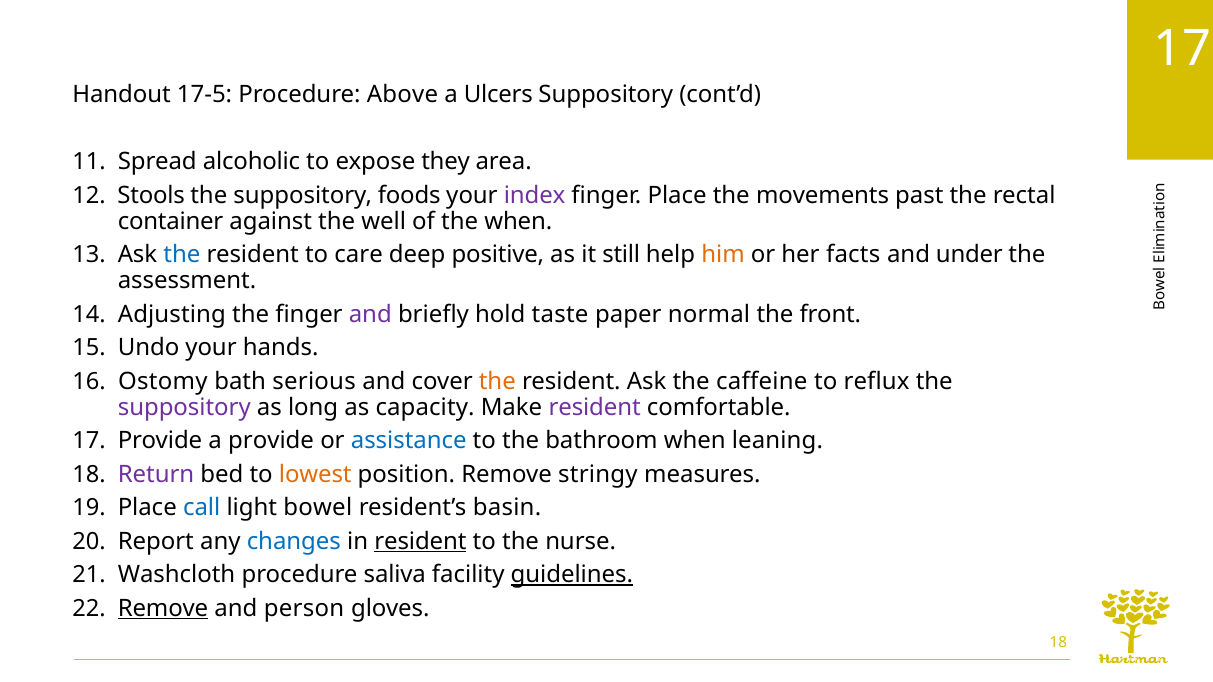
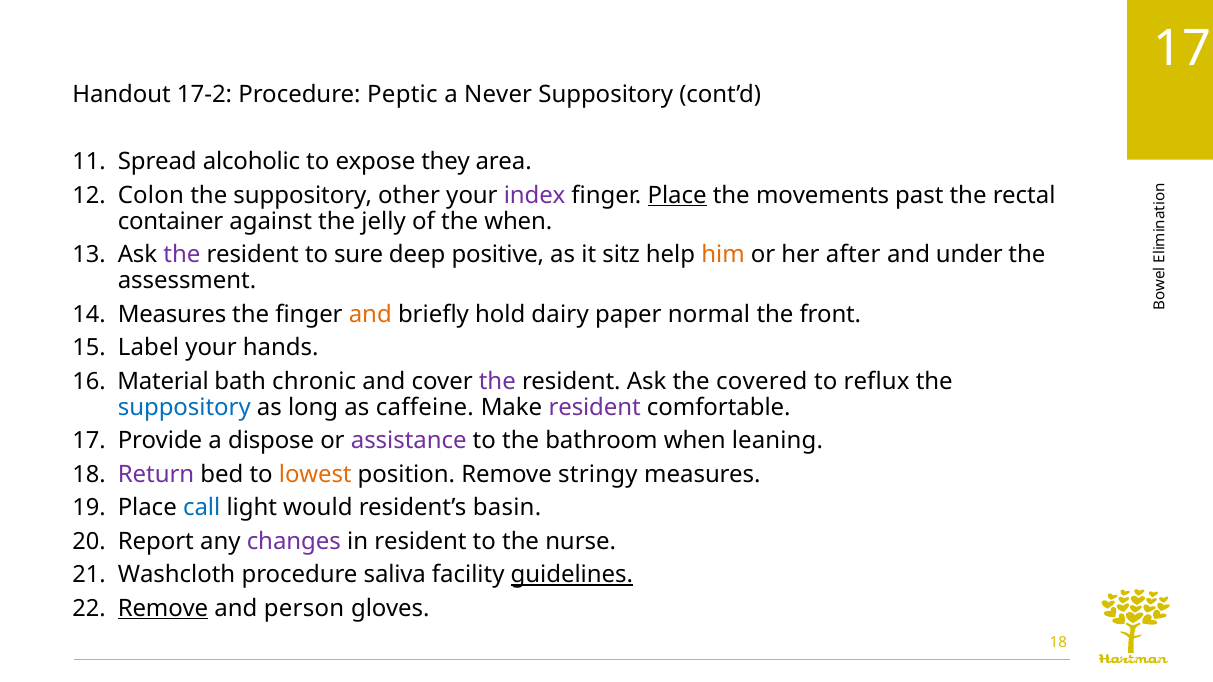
17-5: 17-5 -> 17-2
Above: Above -> Peptic
Ulcers: Ulcers -> Never
Stools: Stools -> Colon
foods: foods -> other
Place at (677, 196) underline: none -> present
well: well -> jelly
the at (182, 255) colour: blue -> purple
care: care -> sure
still: still -> sitz
facts: facts -> after
Adjusting at (172, 314): Adjusting -> Measures
and at (370, 314) colour: purple -> orange
taste: taste -> dairy
Undo: Undo -> Label
Ostomy: Ostomy -> Material
serious: serious -> chronic
the at (497, 381) colour: orange -> purple
caffeine: caffeine -> covered
suppository at (184, 407) colour: purple -> blue
capacity: capacity -> caffeine
a provide: provide -> dispose
assistance colour: blue -> purple
bowel: bowel -> would
changes colour: blue -> purple
resident at (420, 542) underline: present -> none
